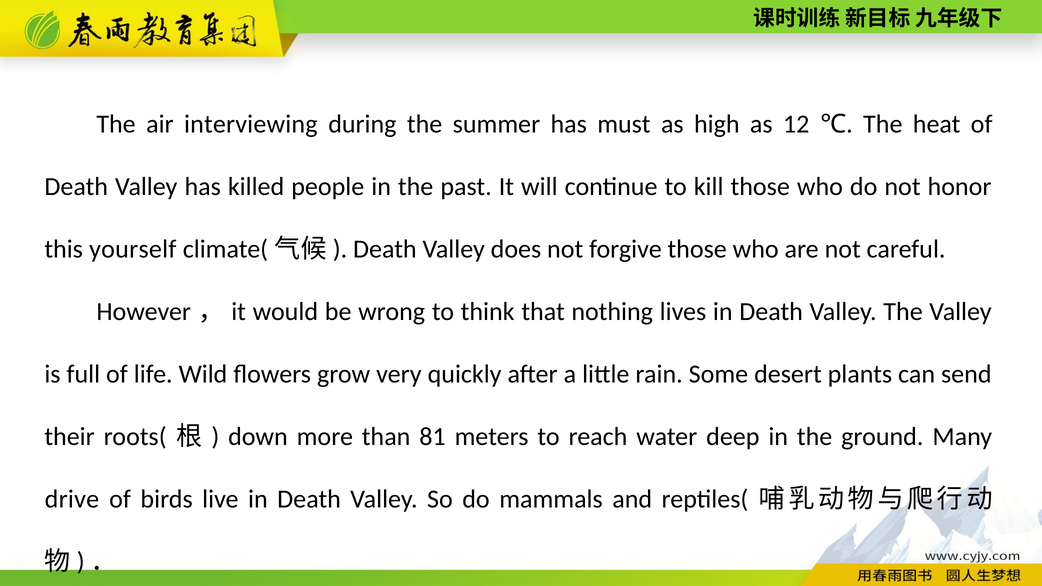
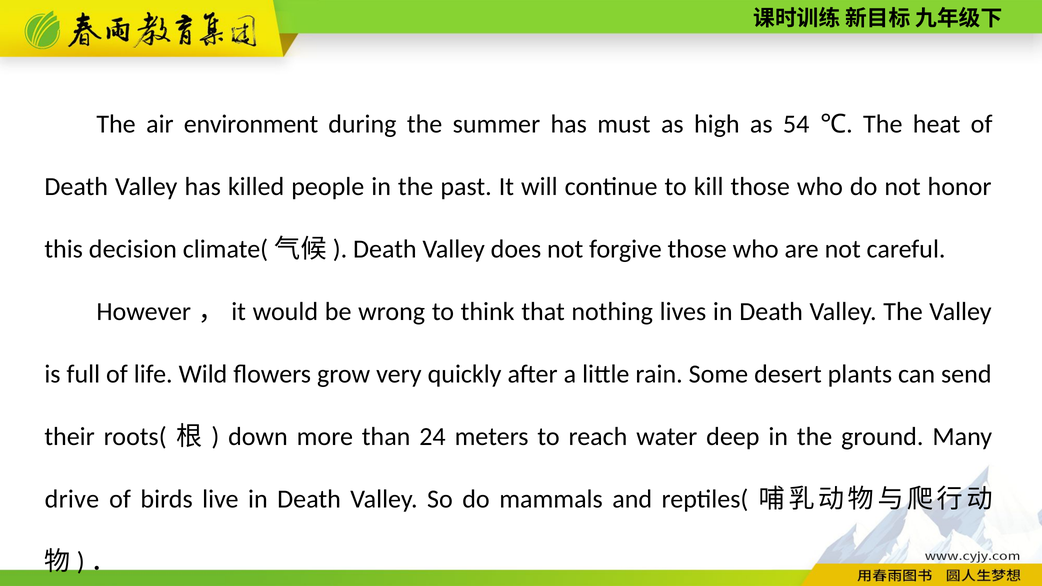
interviewing: interviewing -> environment
12: 12 -> 54
yourself: yourself -> decision
81: 81 -> 24
